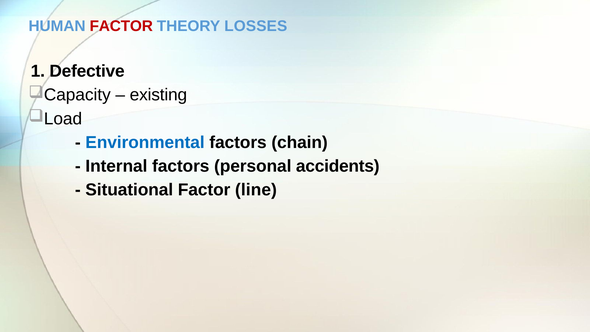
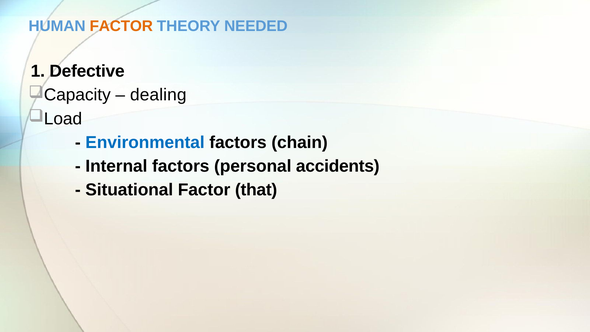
FACTOR at (121, 26) colour: red -> orange
LOSSES: LOSSES -> NEEDED
existing: existing -> dealing
line: line -> that
